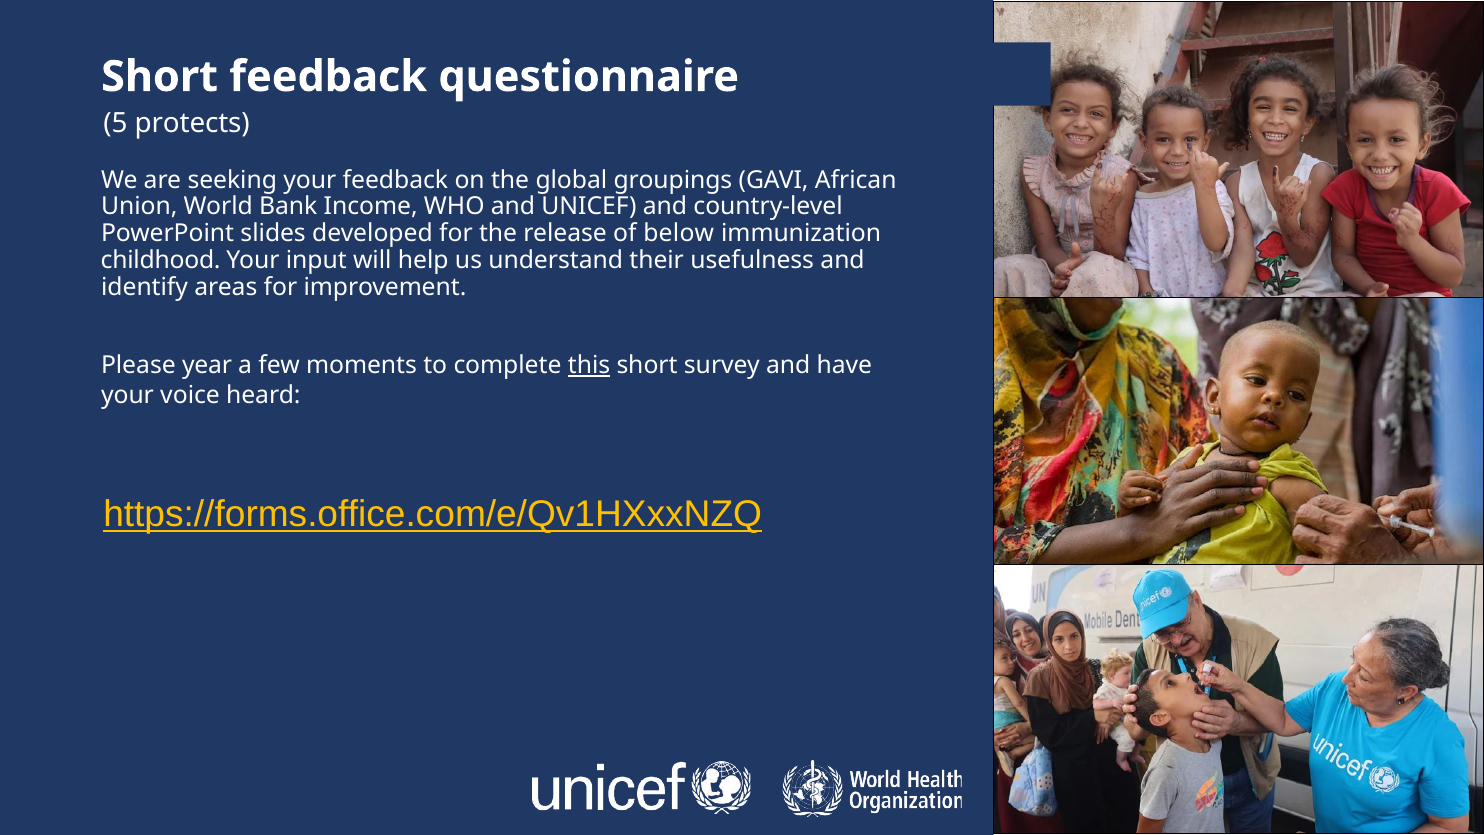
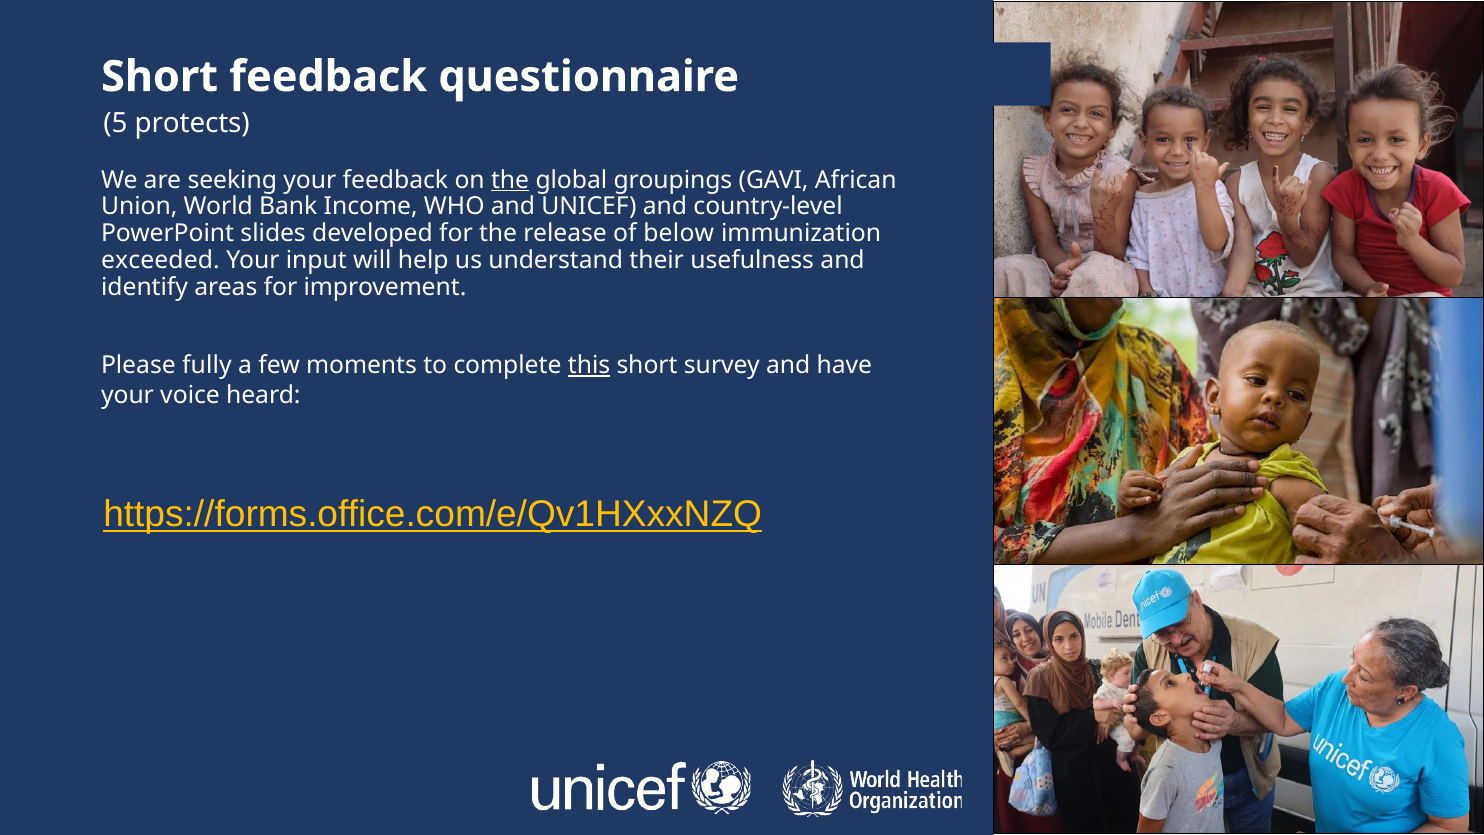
the at (510, 180) underline: none -> present
childhood: childhood -> exceeded
year: year -> fully
